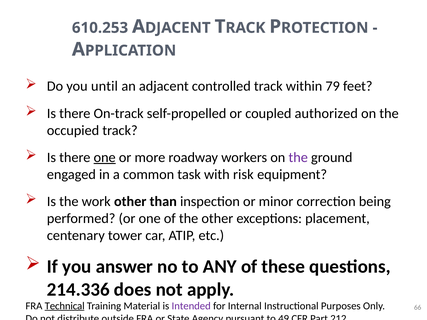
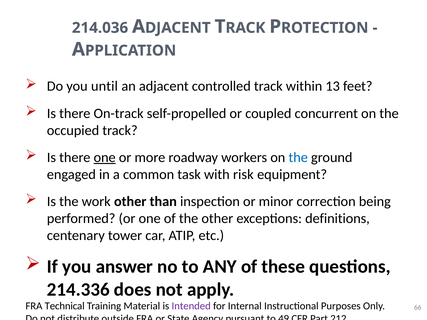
610.253: 610.253 -> 214.036
79: 79 -> 13
authorized: authorized -> concurrent
the at (298, 158) colour: purple -> blue
placement: placement -> definitions
Technical underline: present -> none
